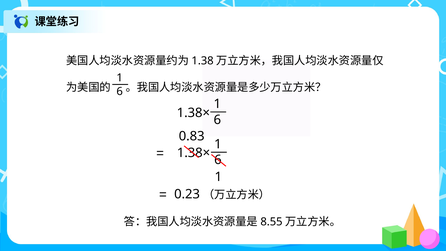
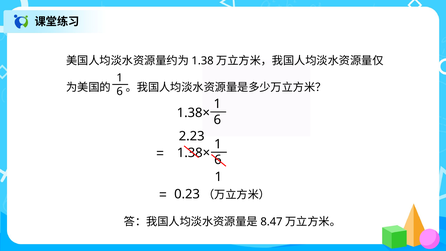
0.83: 0.83 -> 2.23
8.55: 8.55 -> 8.47
